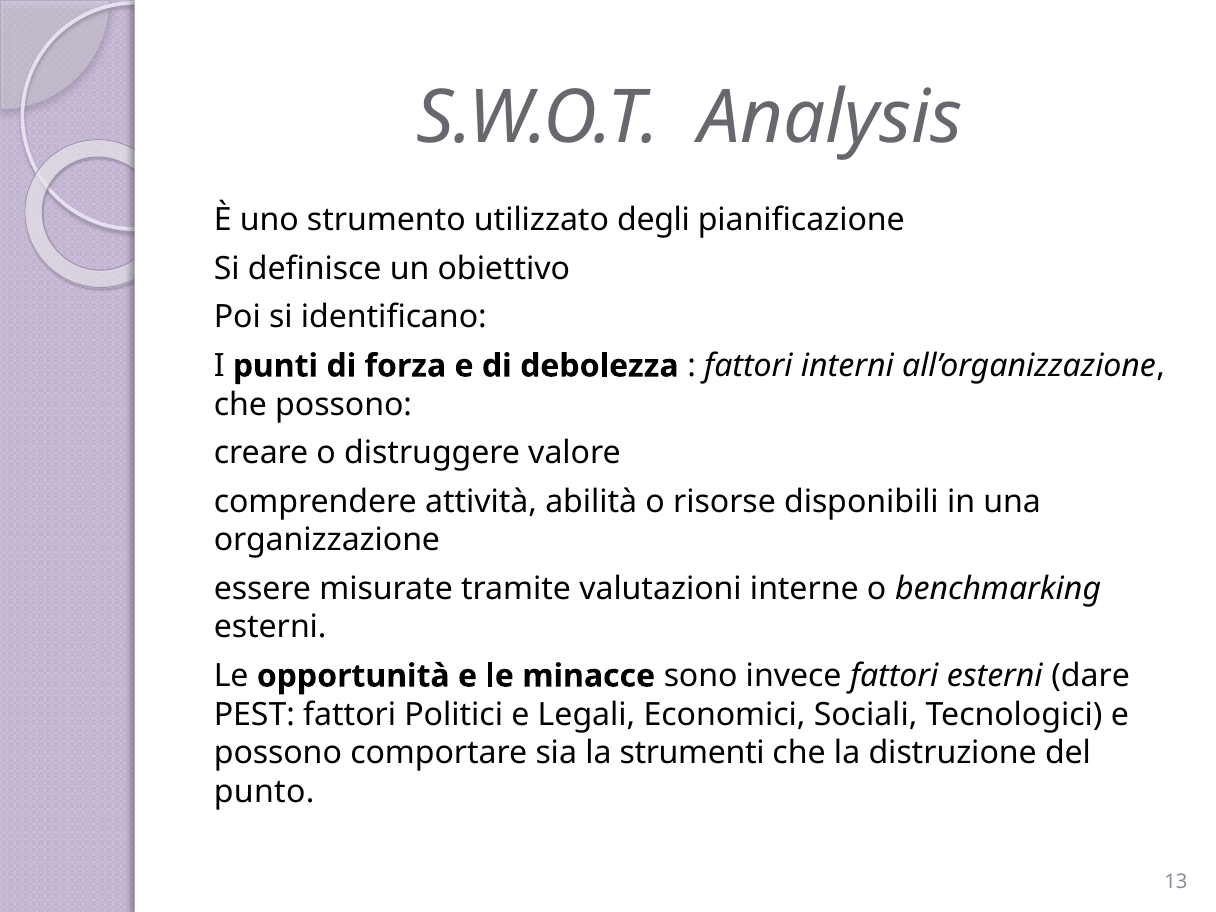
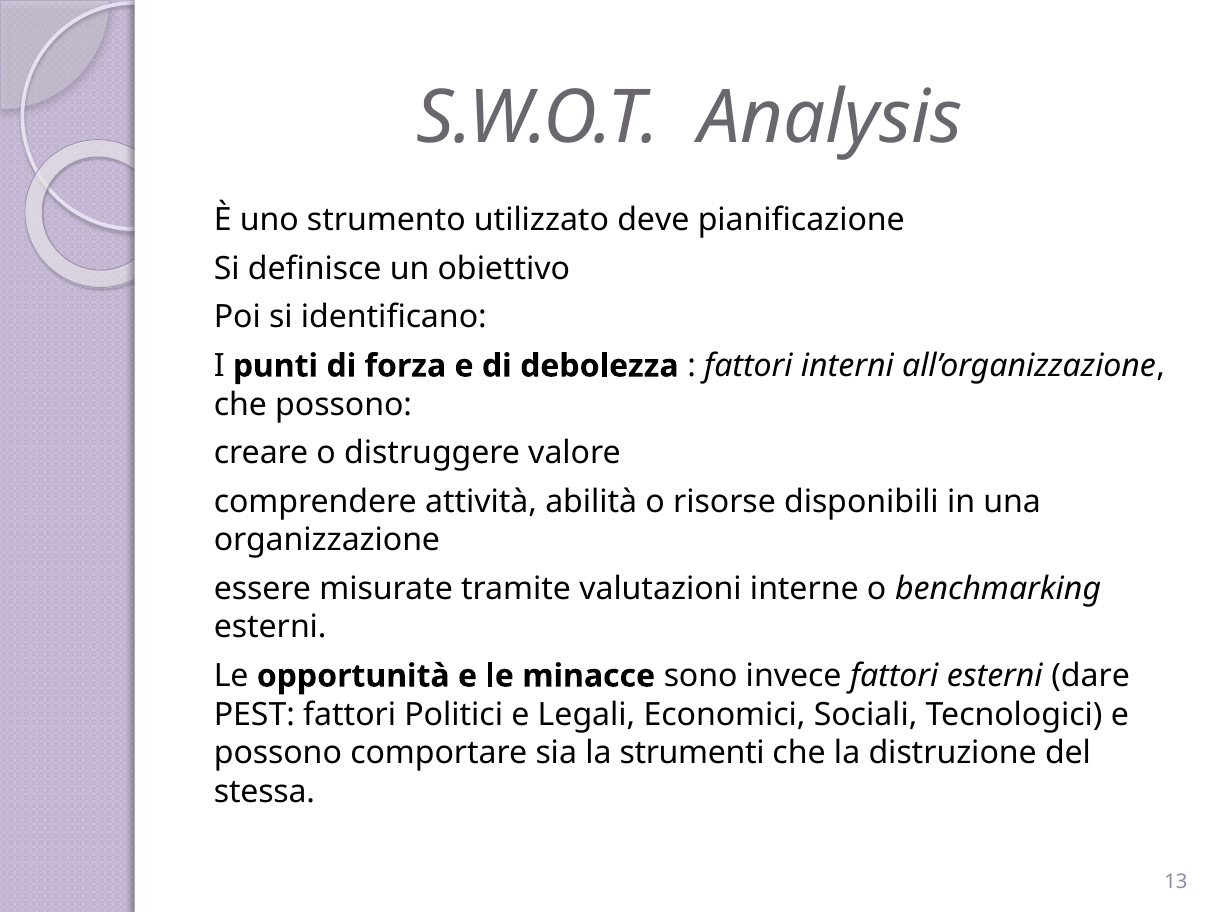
degli: degli -> deve
punto: punto -> stessa
